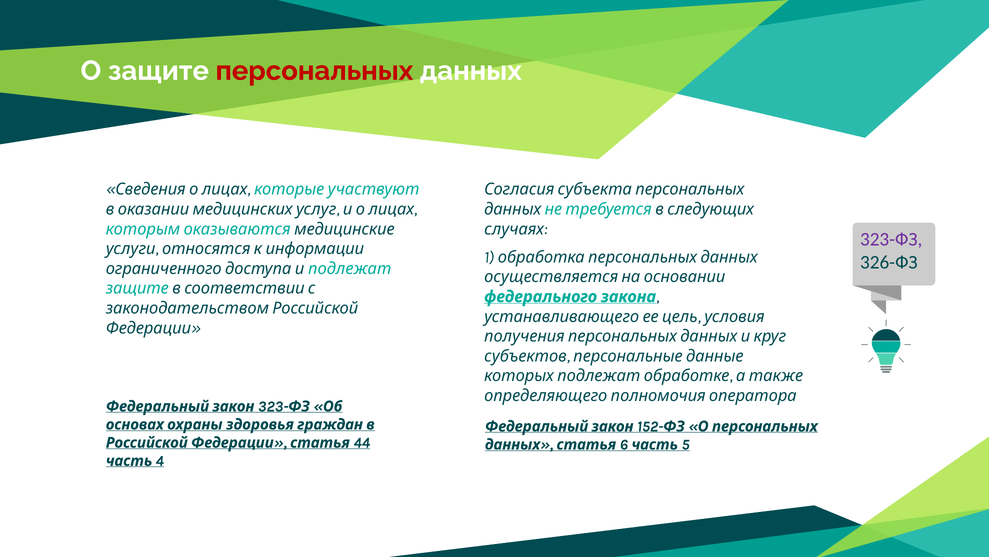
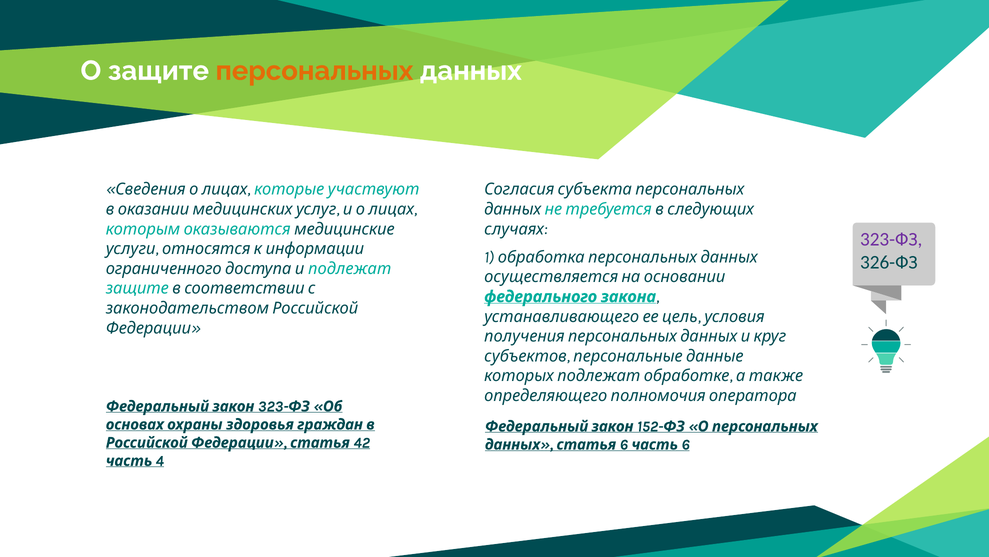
персональных colour: red -> orange
44: 44 -> 42
6 5: 5 -> 6
